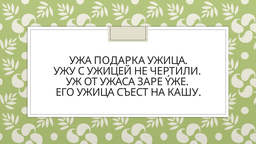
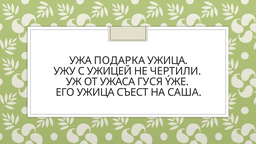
ЗАРЕ: ЗАРЕ -> ГУСЯ
КАШУ: КАШУ -> САША
